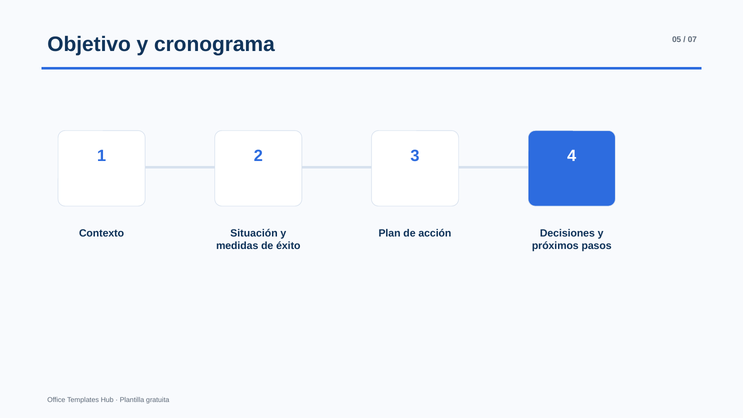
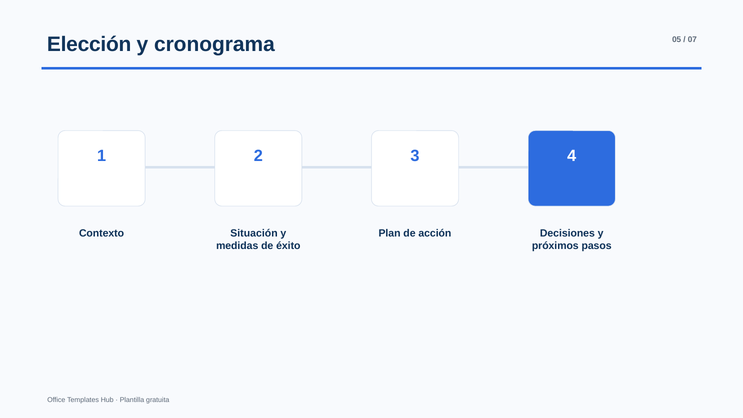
Objetivo: Objetivo -> Elección
